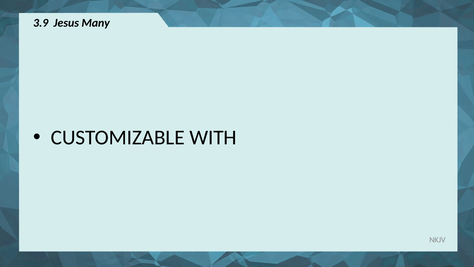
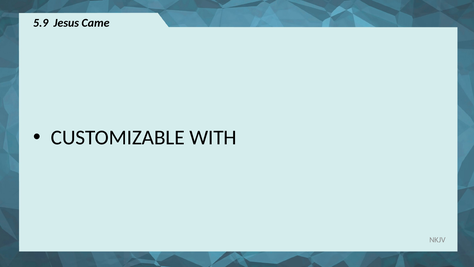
3.9: 3.9 -> 5.9
Many: Many -> Came
